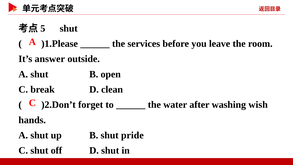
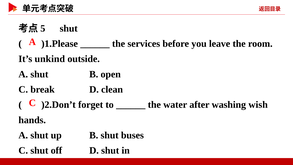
answer: answer -> unkind
pride: pride -> buses
